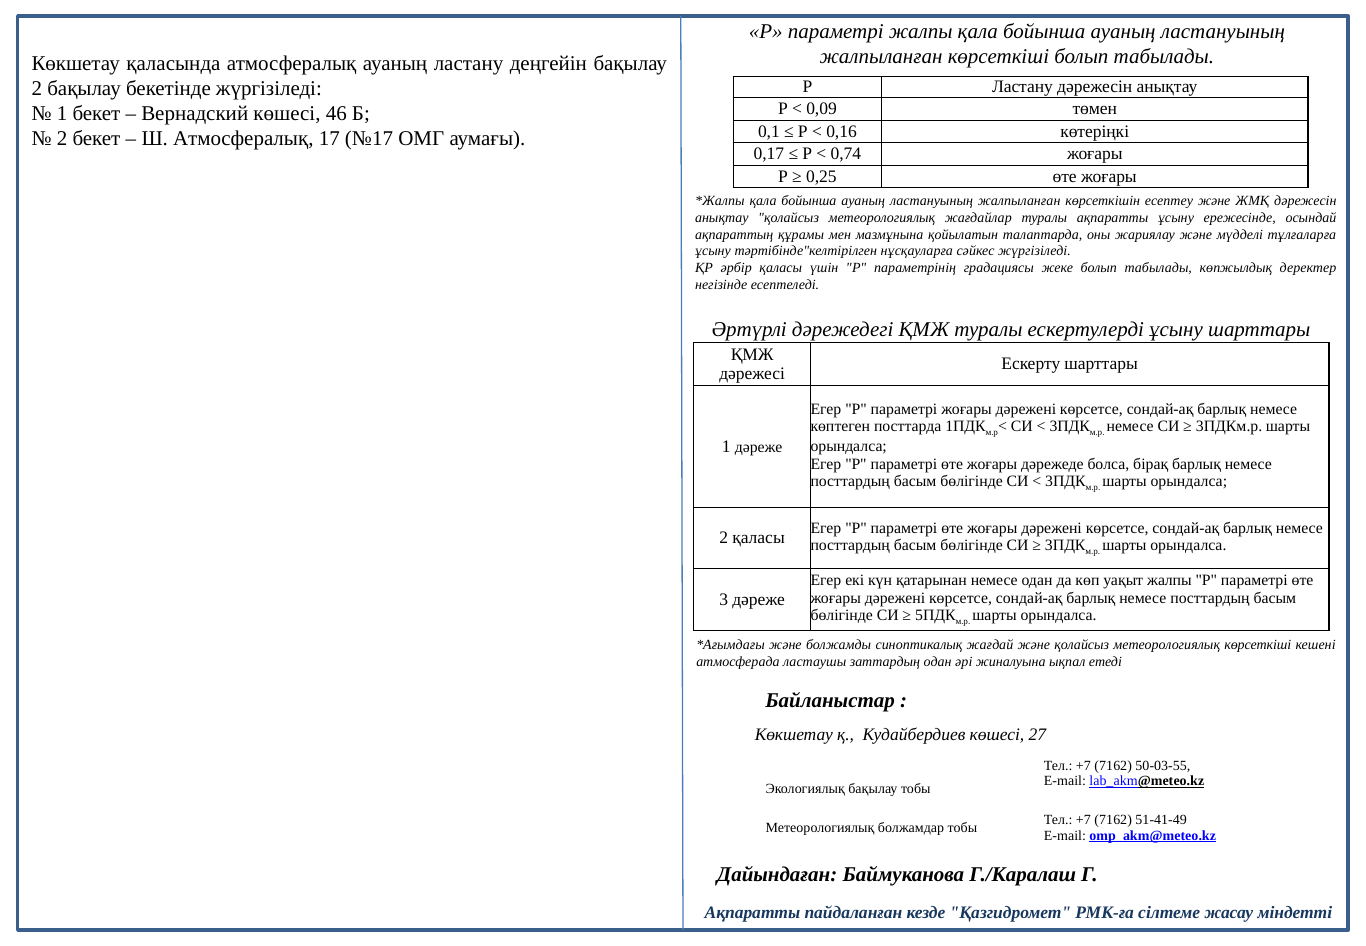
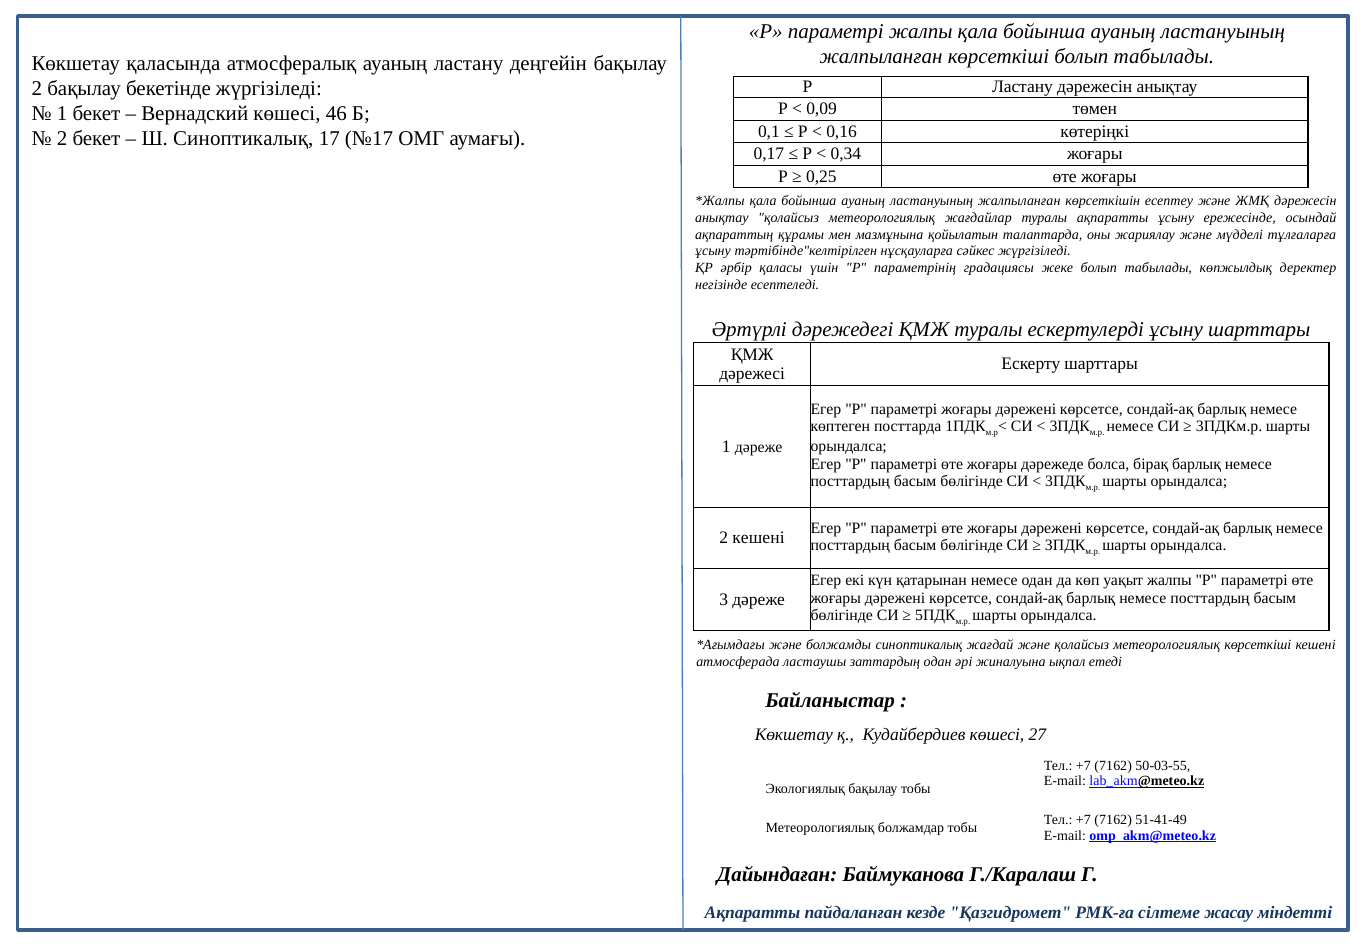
Ш Атмосфералық: Атмосфералық -> Синоптикалық
0,74: 0,74 -> 0,34
2 қаласы: қаласы -> кешені
